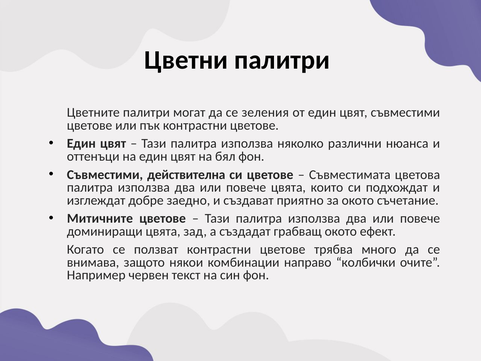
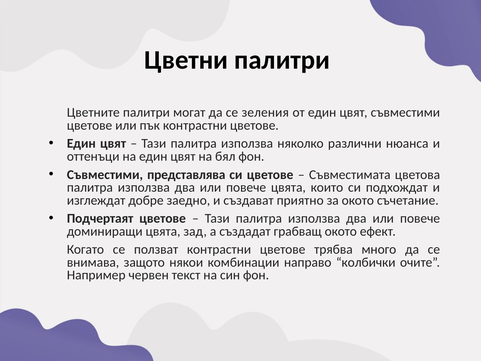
действителна: действителна -> представлява
Митичните: Митичните -> Подчертаят
